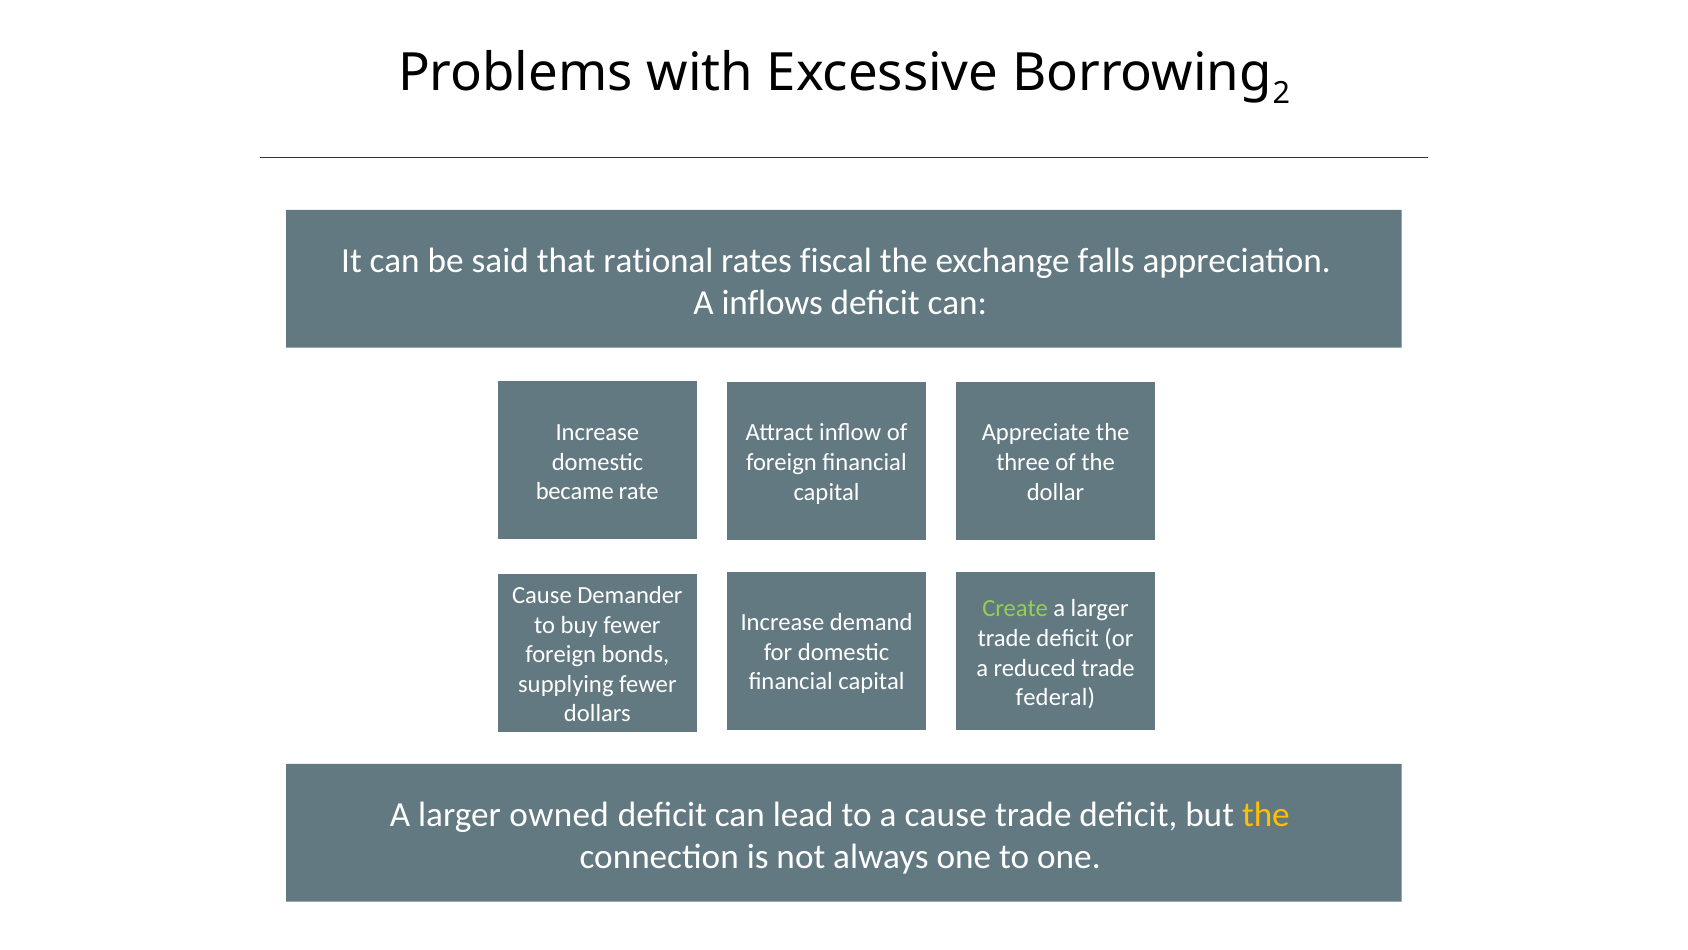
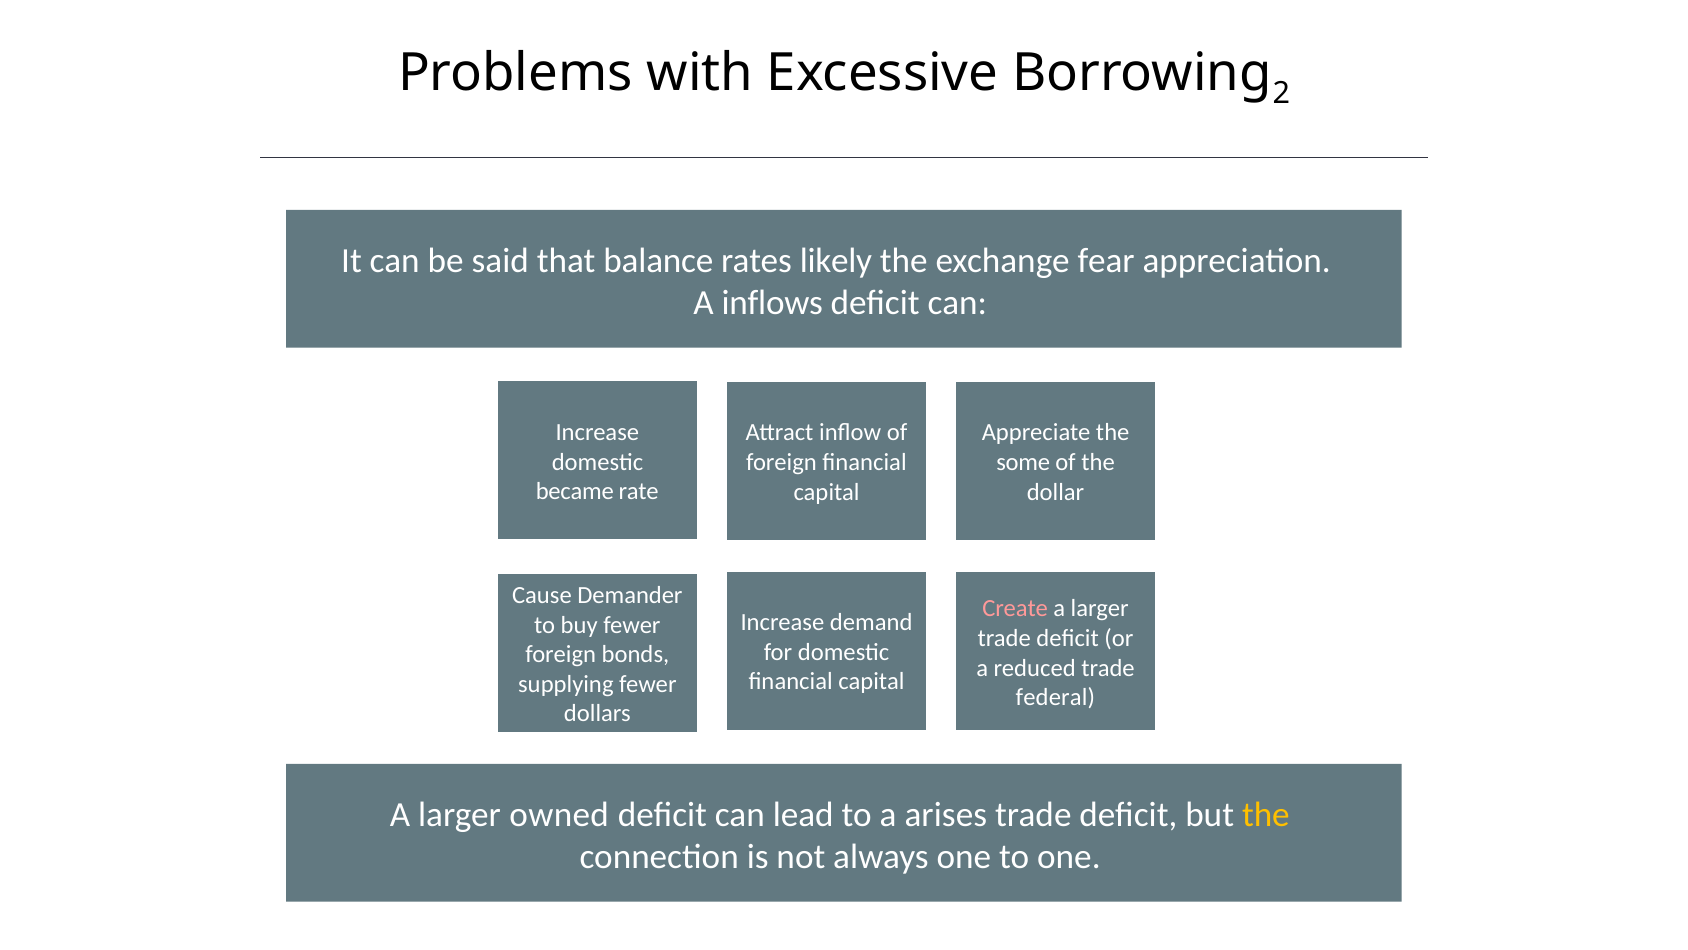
rational: rational -> balance
fiscal: fiscal -> likely
falls: falls -> fear
three: three -> some
Create colour: light green -> pink
a cause: cause -> arises
